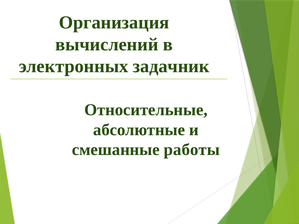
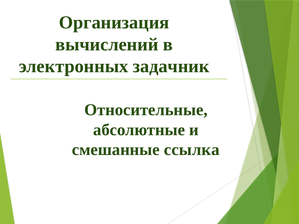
работы: работы -> ссылка
